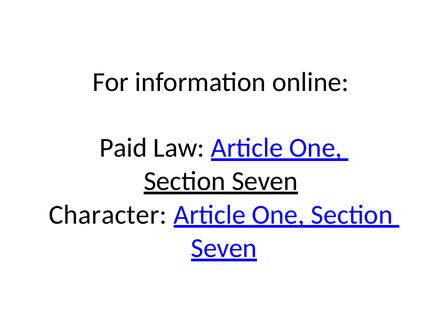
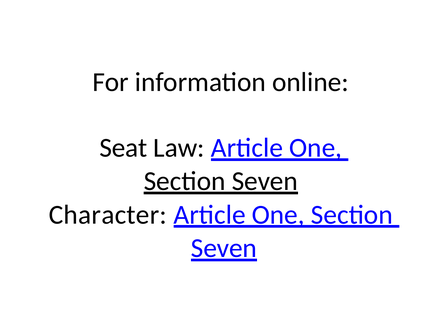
Paid: Paid -> Seat
